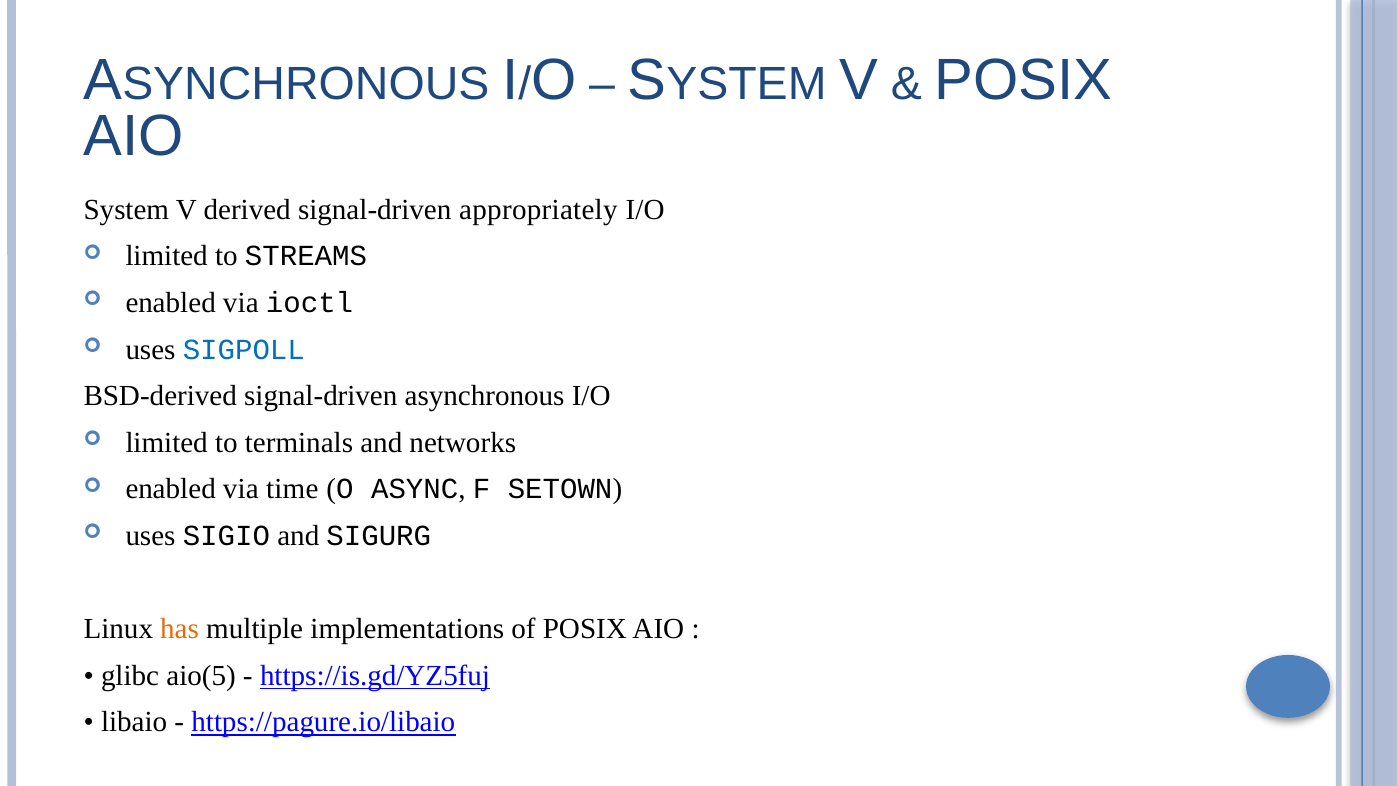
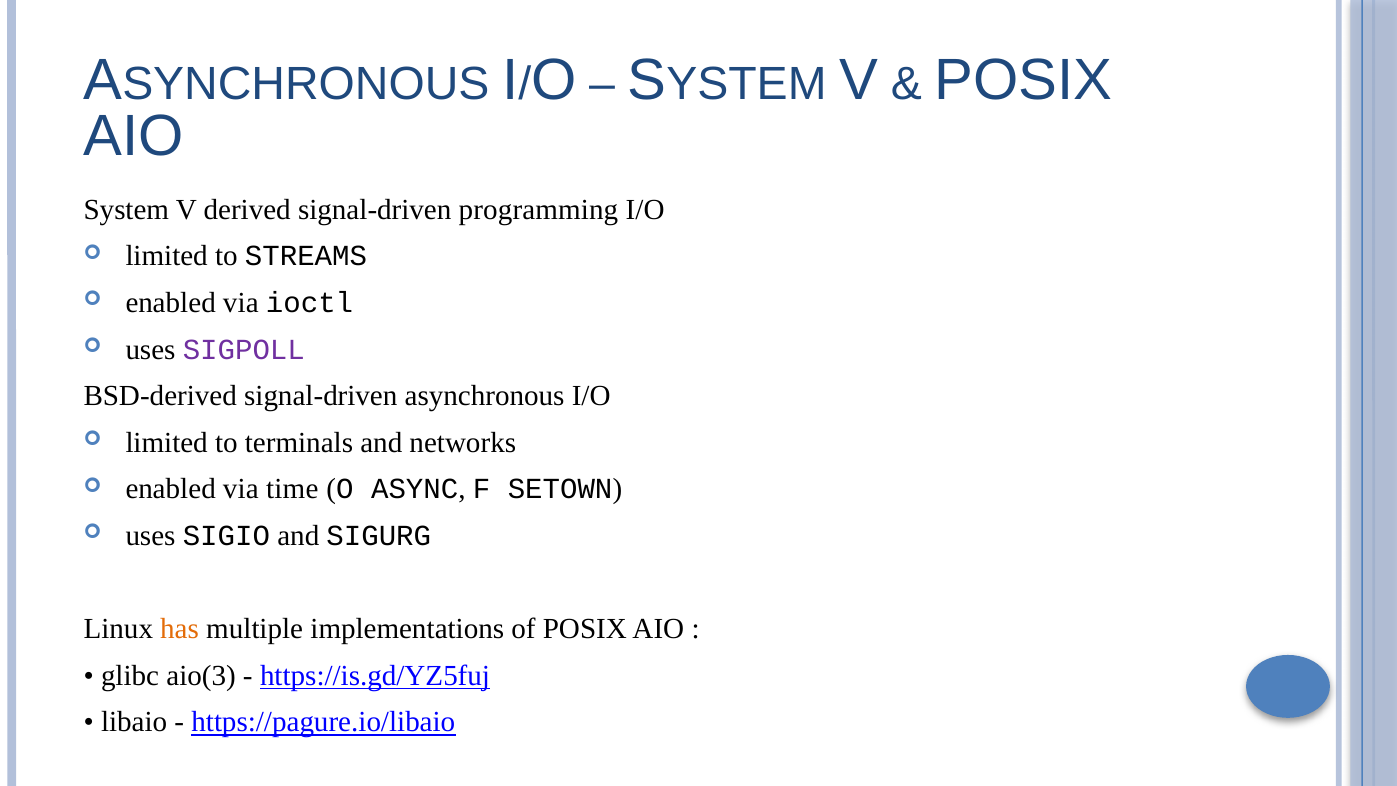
appropriately: appropriately -> programming
SIGPOLL colour: blue -> purple
aio(5: aio(5 -> aio(3
